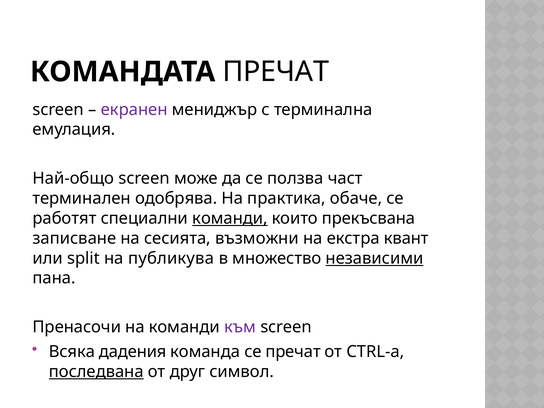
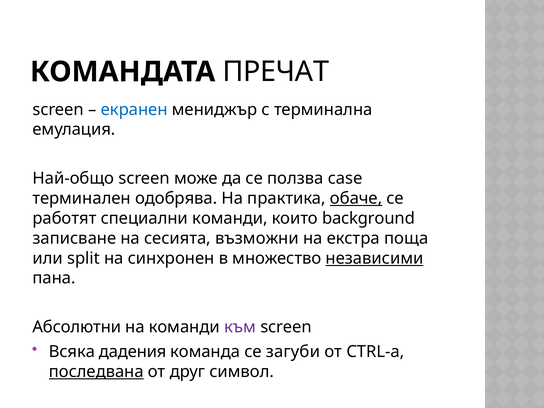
екранен colour: purple -> blue
част: част -> case
обаче underline: none -> present
команди at (230, 218) underline: present -> none
прекъсвана: прекъсвана -> background
квант: квант -> поща
публикува: публикува -> синхронен
Пренасочи: Пренасочи -> Абсолютни
се пречат: пречат -> загуби
